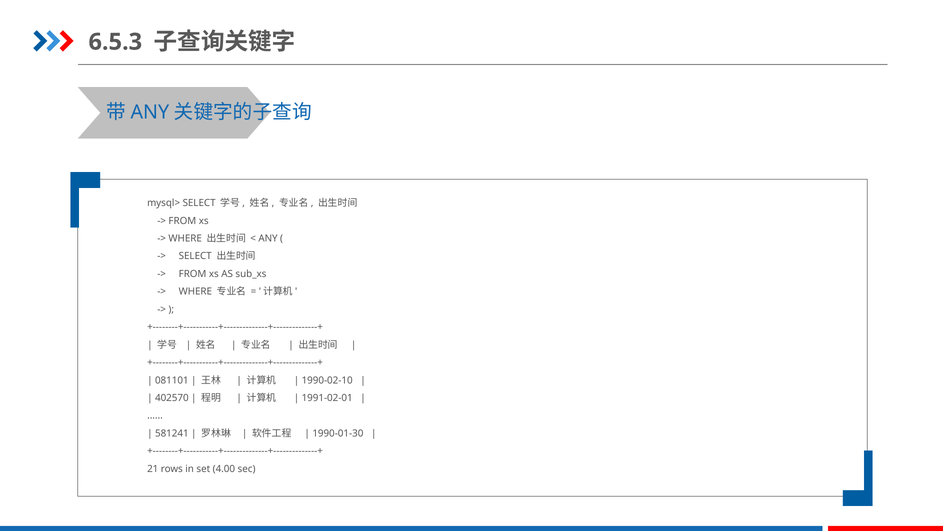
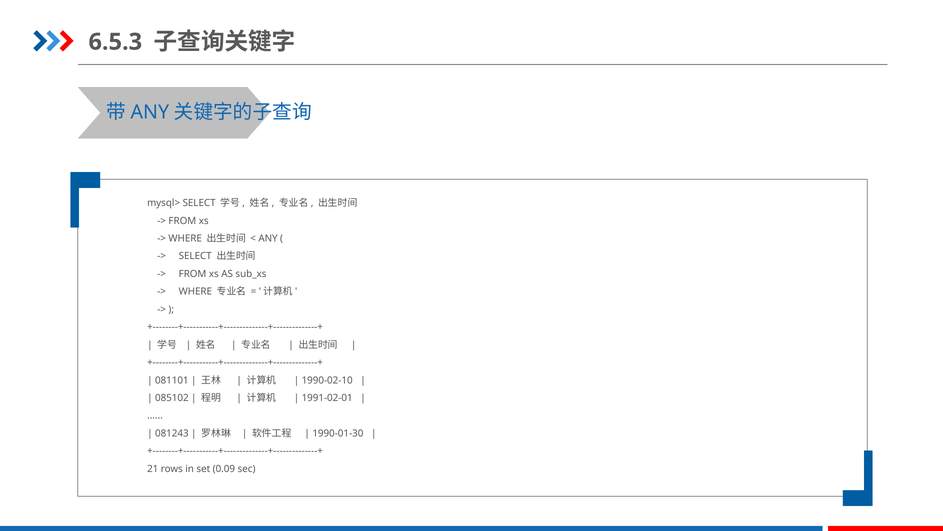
402570: 402570 -> 085102
581241: 581241 -> 081243
4.00: 4.00 -> 0.09
